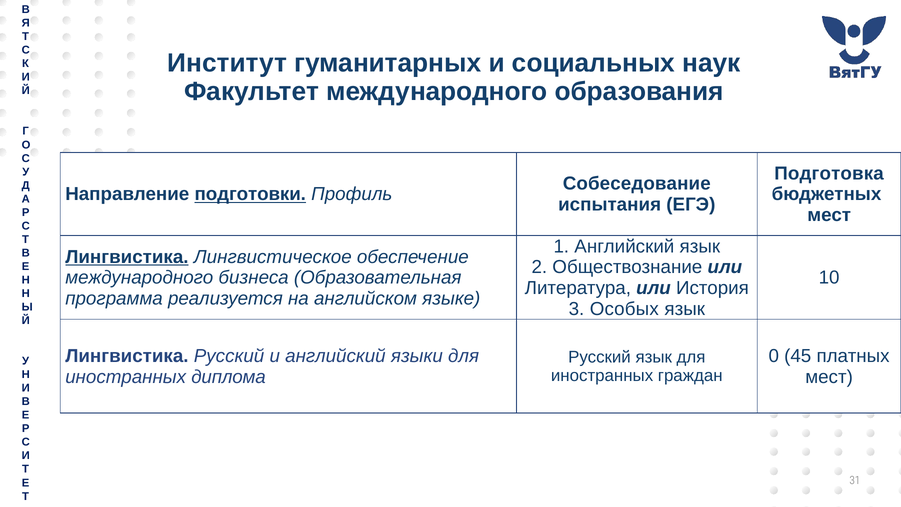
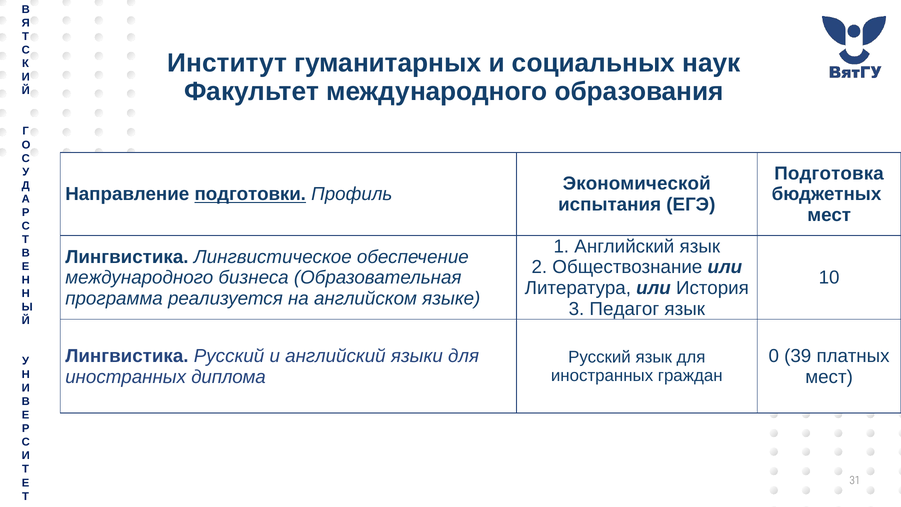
Собеседование: Собеседование -> Экономической
Лингвистика at (127, 257) underline: present -> none
Особых: Особых -> Педагог
45: 45 -> 39
